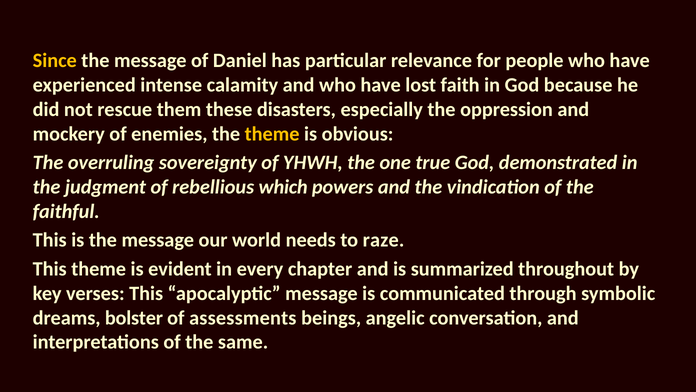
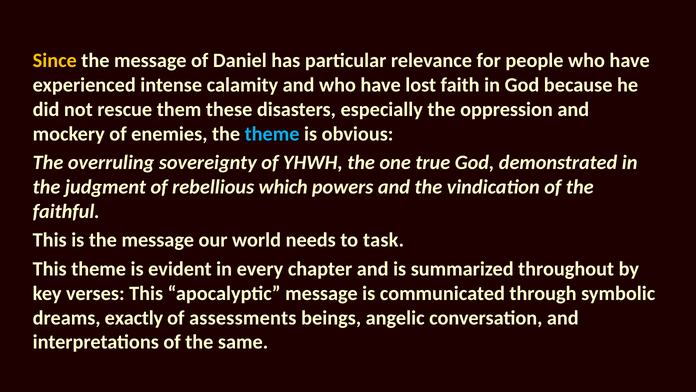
theme at (272, 134) colour: yellow -> light blue
raze: raze -> task
bolster: bolster -> exactly
